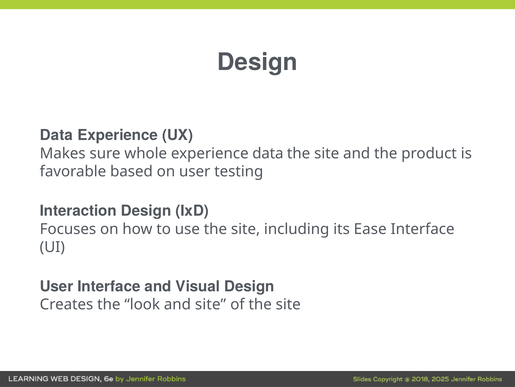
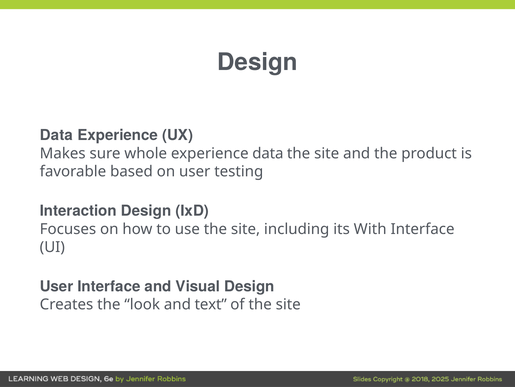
Ease: Ease -> With
and site: site -> text
